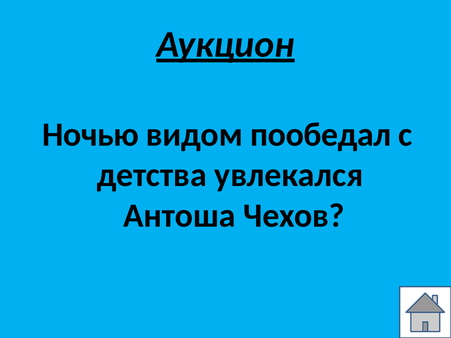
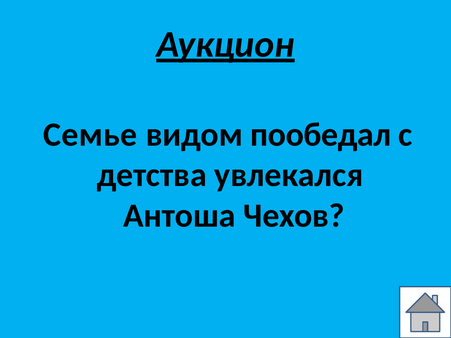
Ночью: Ночью -> Семье
